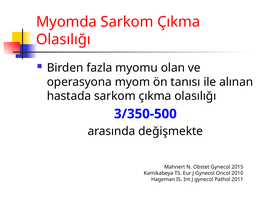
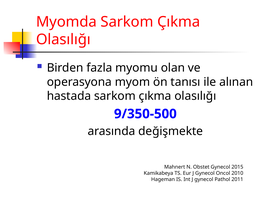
3/350-500: 3/350-500 -> 9/350-500
